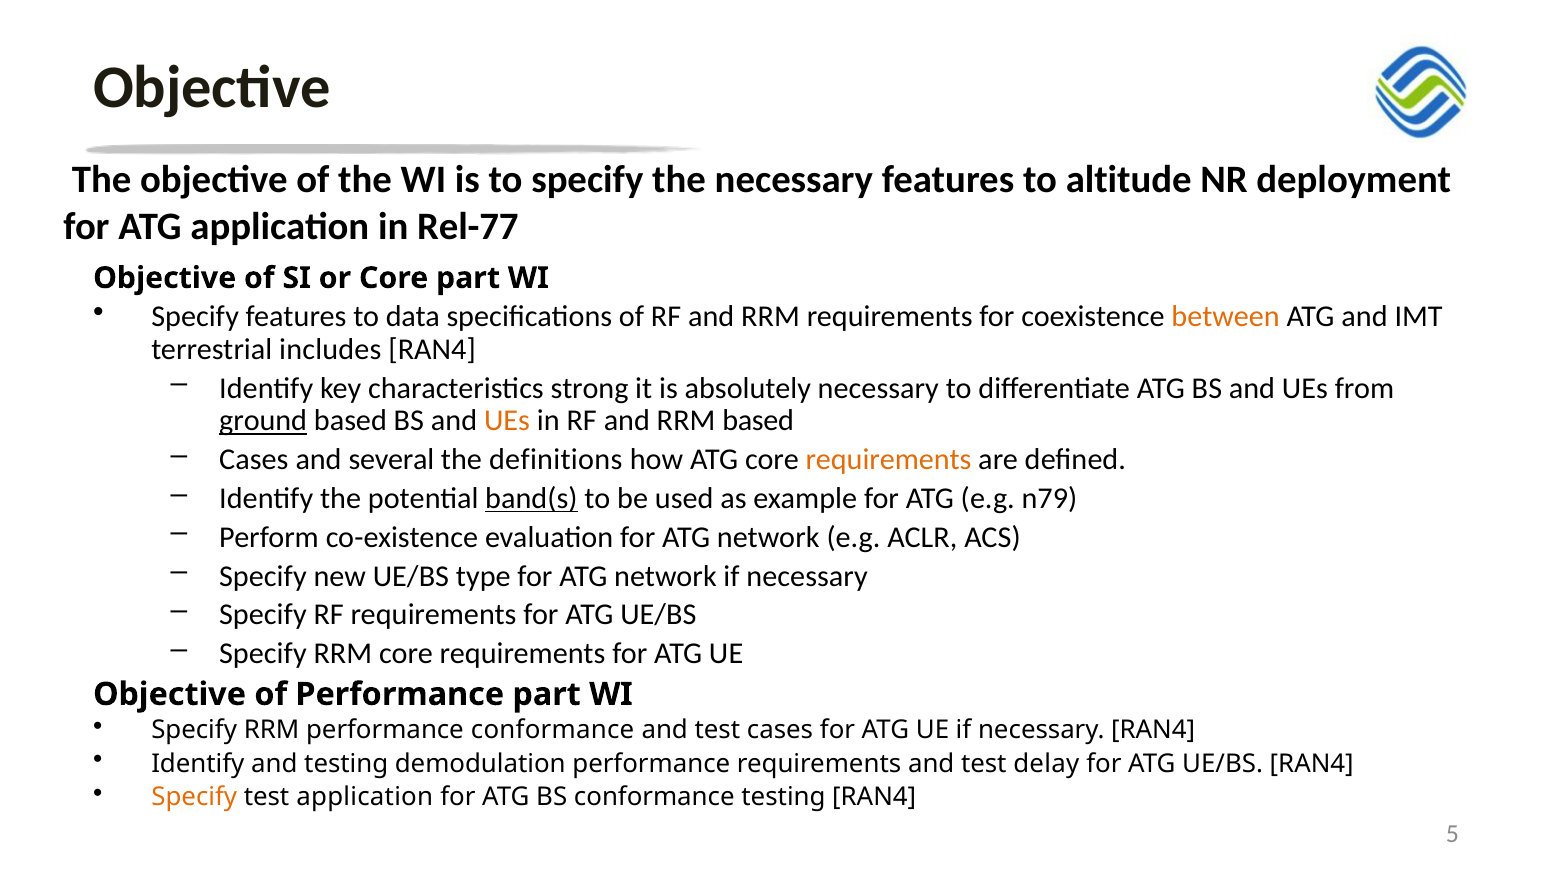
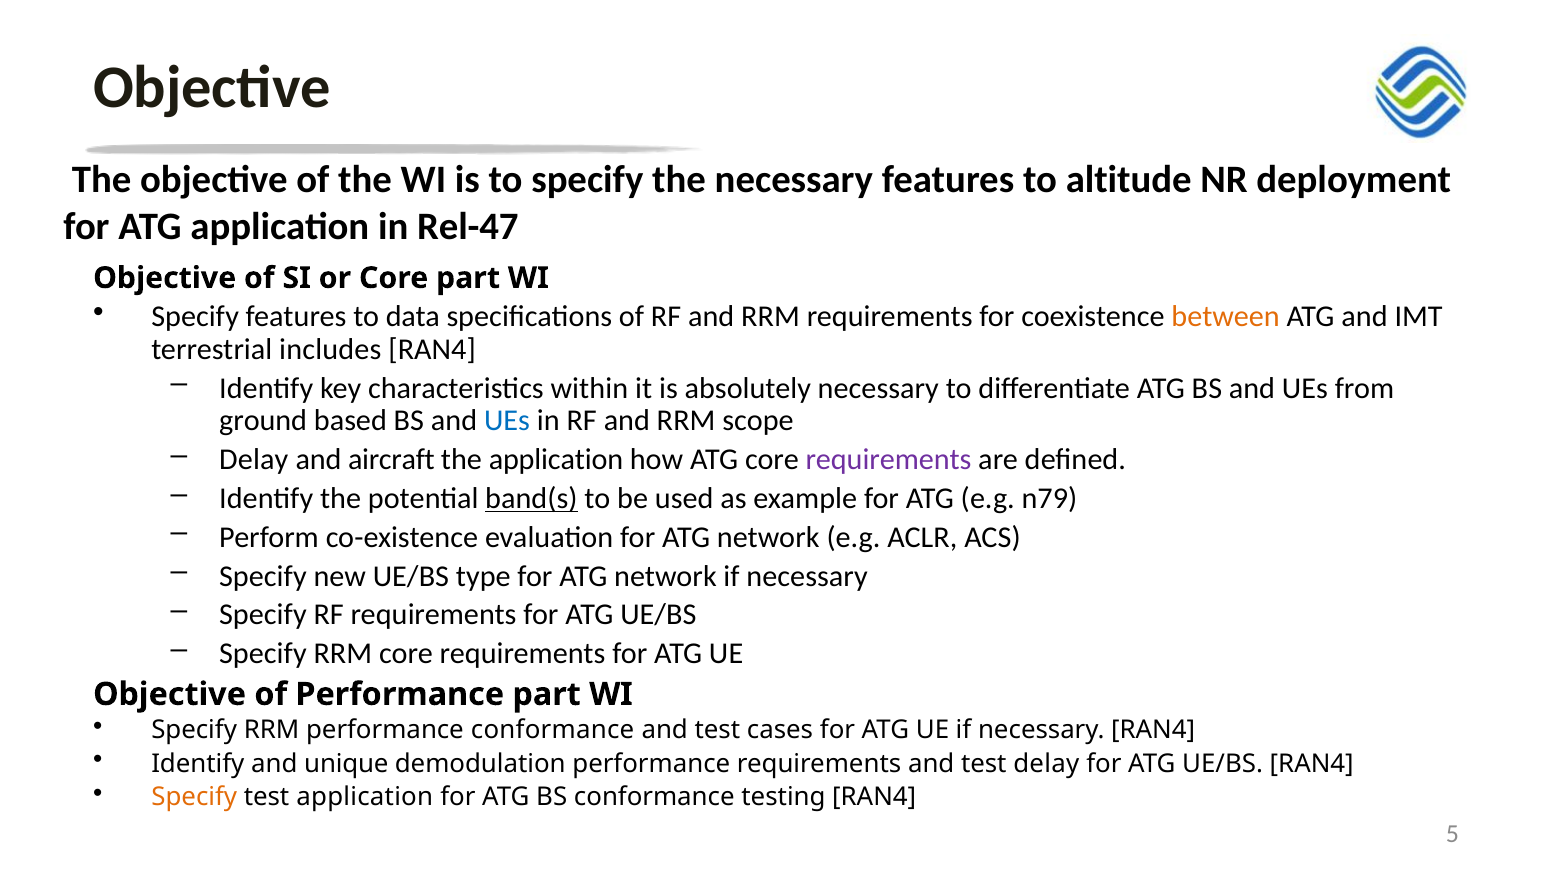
Rel-77: Rel-77 -> Rel-47
strong: strong -> within
ground underline: present -> none
UEs at (507, 421) colour: orange -> blue
RRM based: based -> scope
Cases at (254, 460): Cases -> Delay
several: several -> aircraft
the definitions: definitions -> application
requirements at (888, 460) colour: orange -> purple
and testing: testing -> unique
